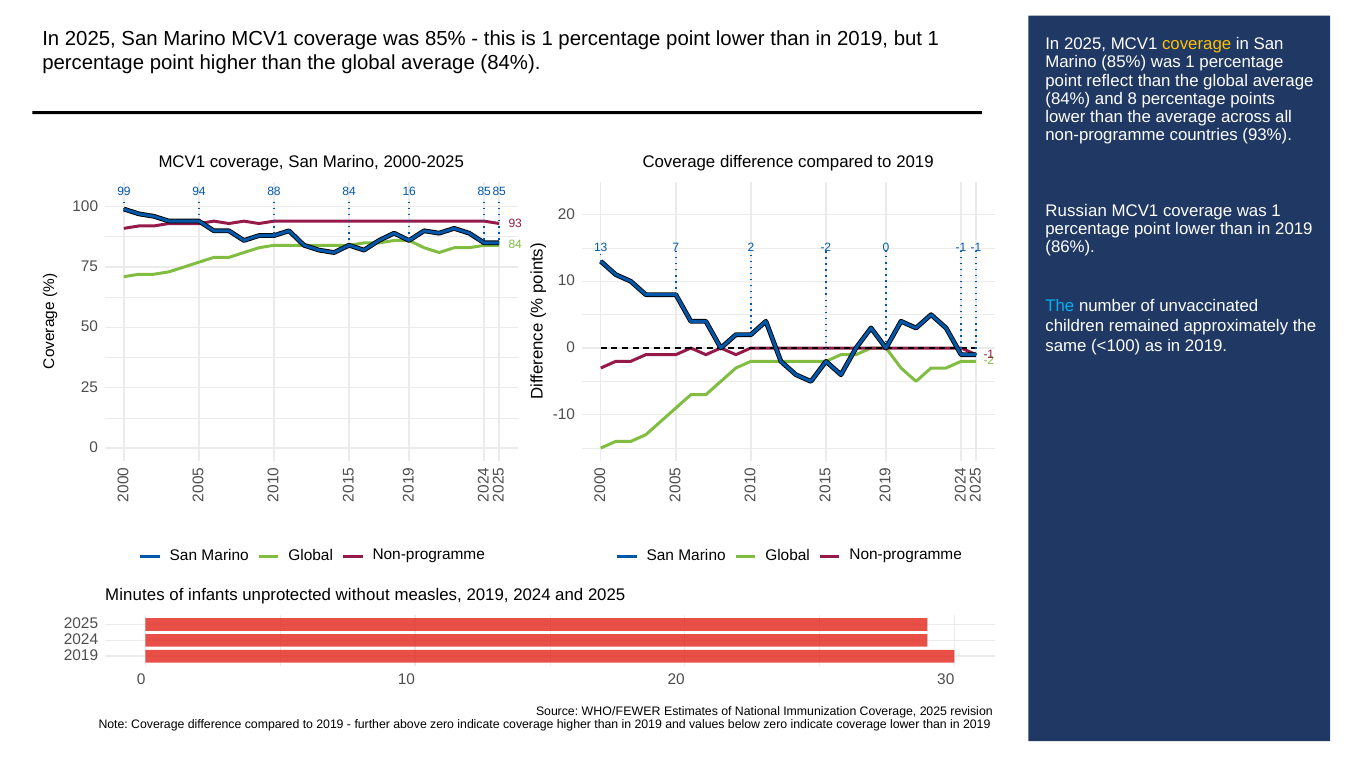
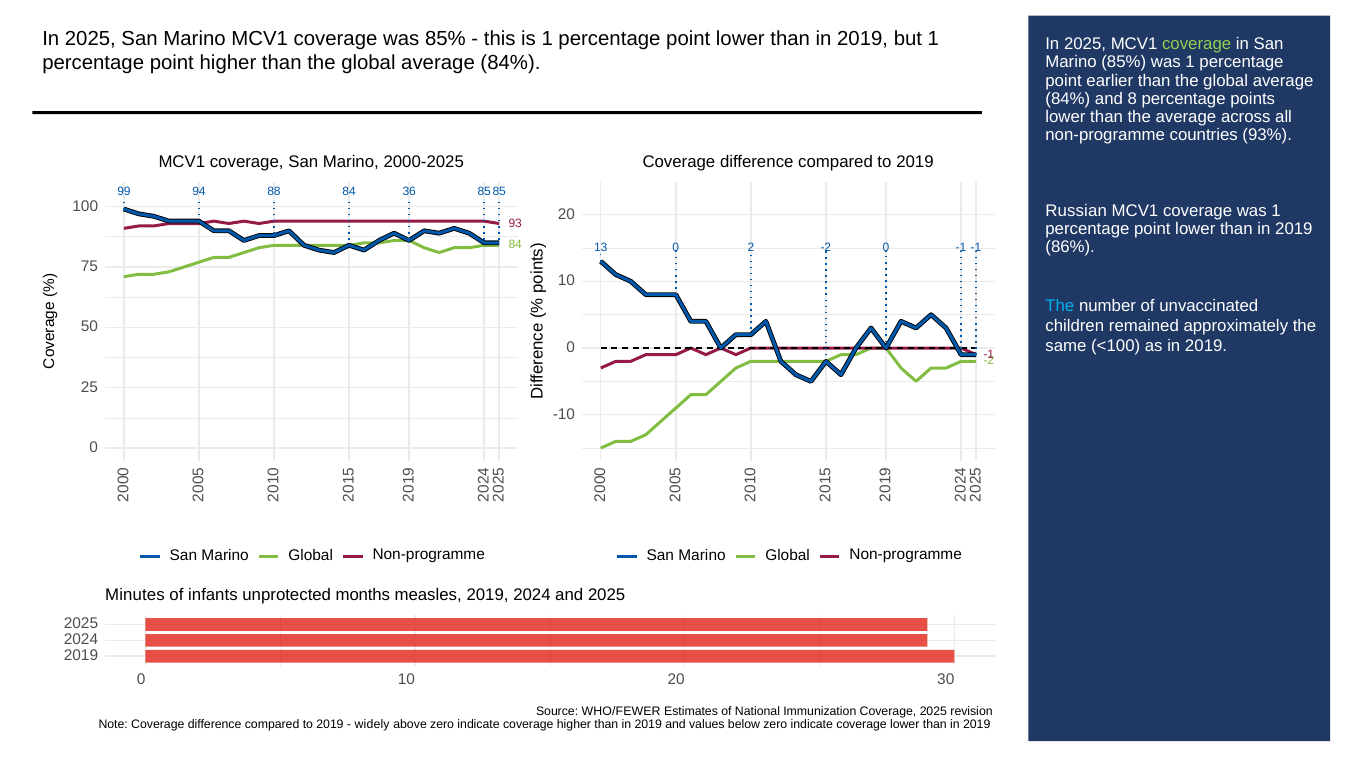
coverage at (1197, 44) colour: yellow -> light green
reflect: reflect -> earlier
16: 16 -> 36
13 7: 7 -> 0
without: without -> months
further: further -> widely
